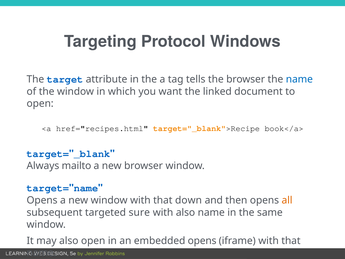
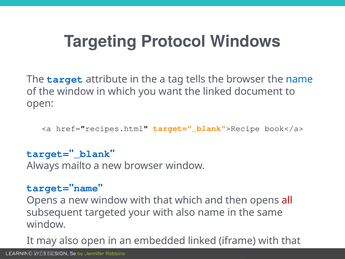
that down: down -> which
all colour: orange -> red
sure: sure -> your
embedded opens: opens -> linked
